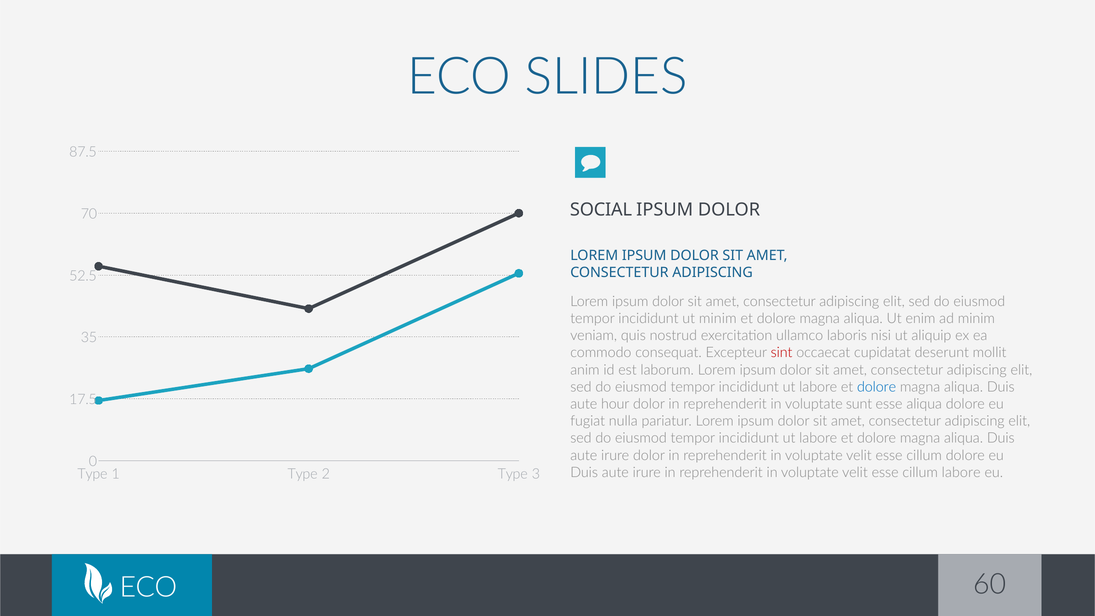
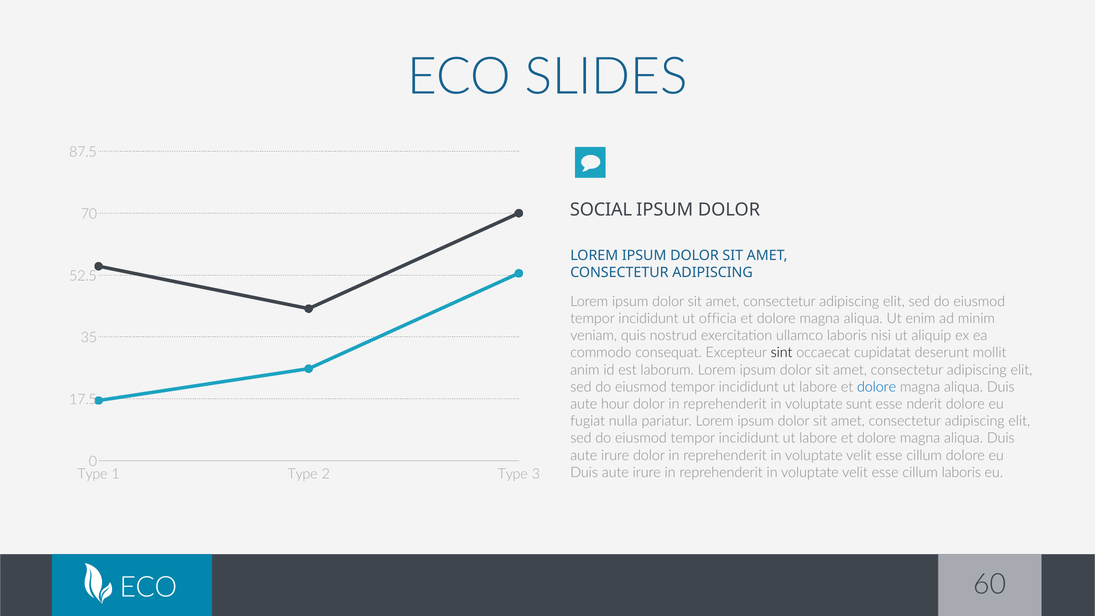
ut minim: minim -> officia
sint colour: red -> black
esse aliqua: aliqua -> nderit
cillum labore: labore -> laboris
